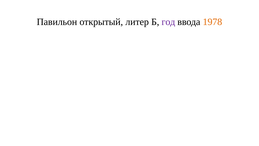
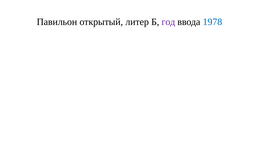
1978 colour: orange -> blue
